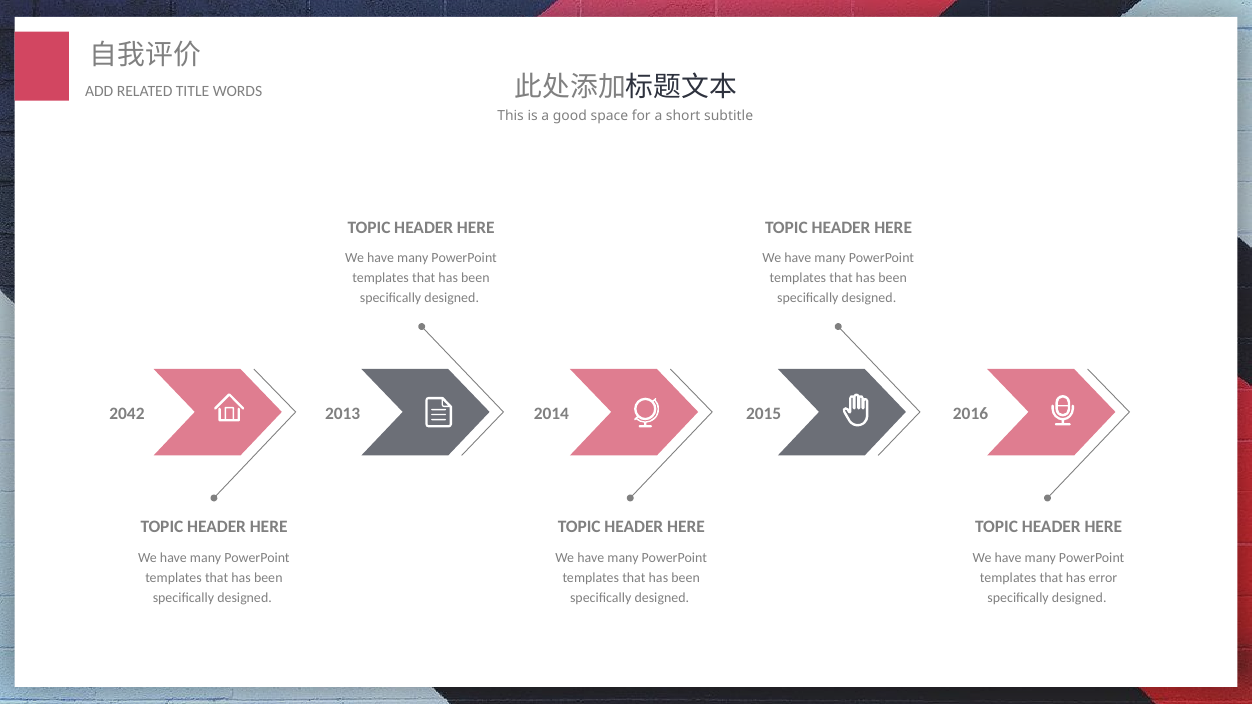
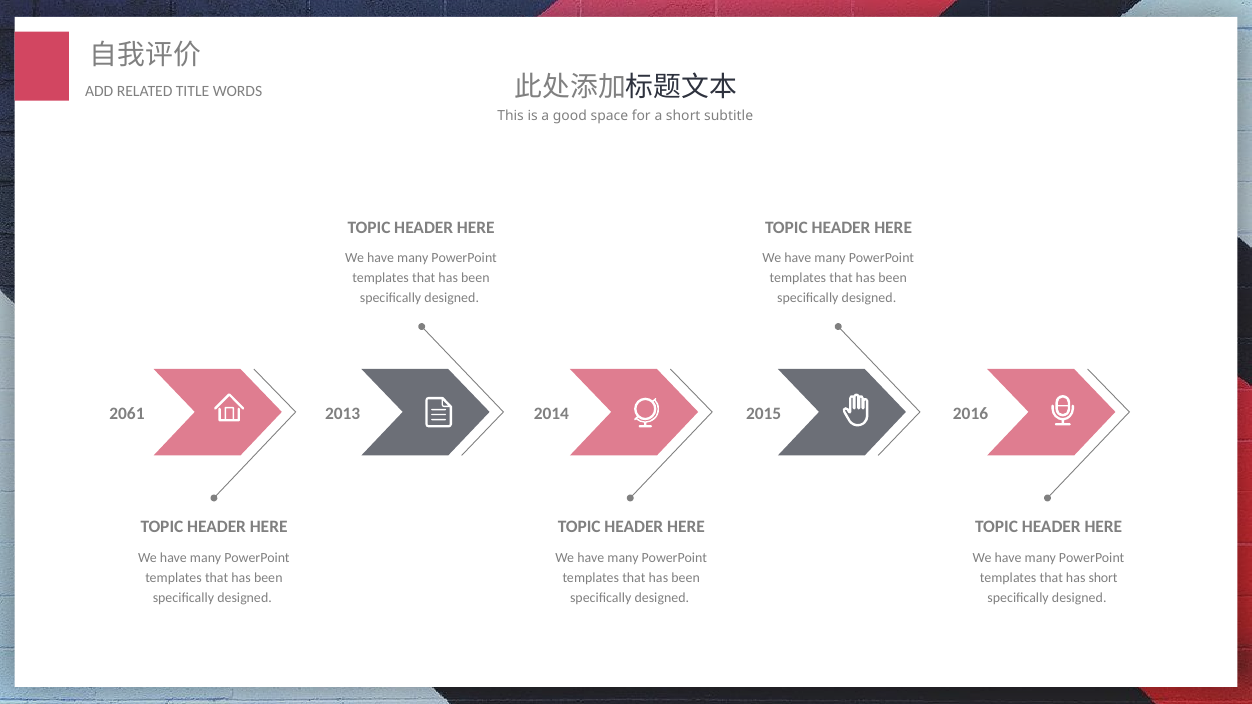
2042: 2042 -> 2061
has error: error -> short
